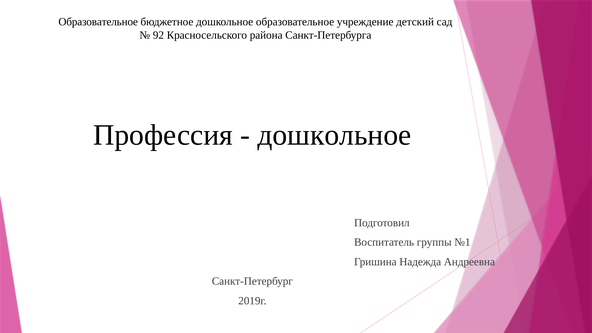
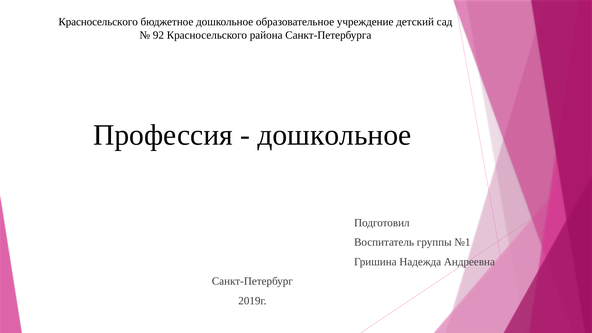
Образовательное at (98, 22): Образовательное -> Красносельского
